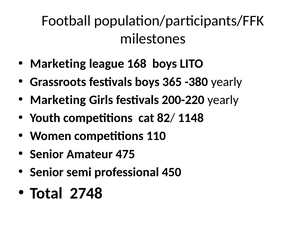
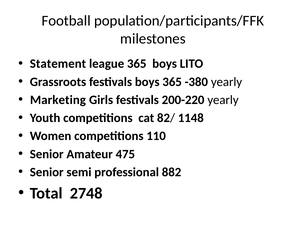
Marketing at (58, 64): Marketing -> Statement
league 168: 168 -> 365
450: 450 -> 882
